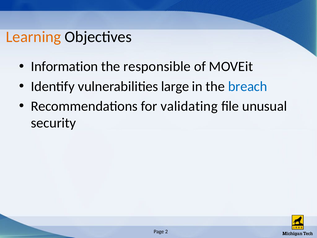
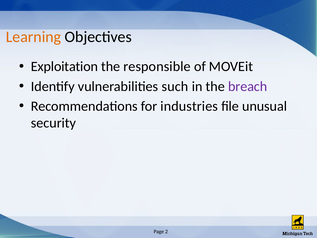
Information: Information -> Exploitation
large: large -> such
breach colour: blue -> purple
validating: validating -> industries
